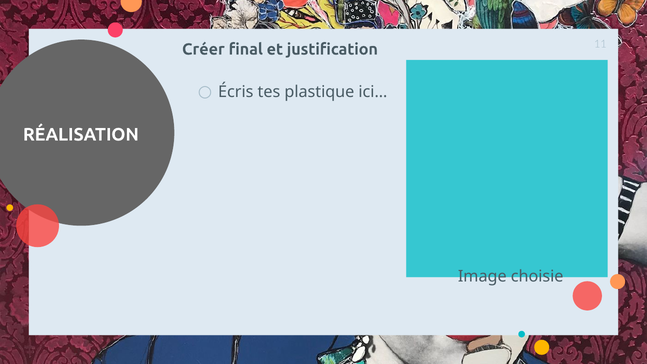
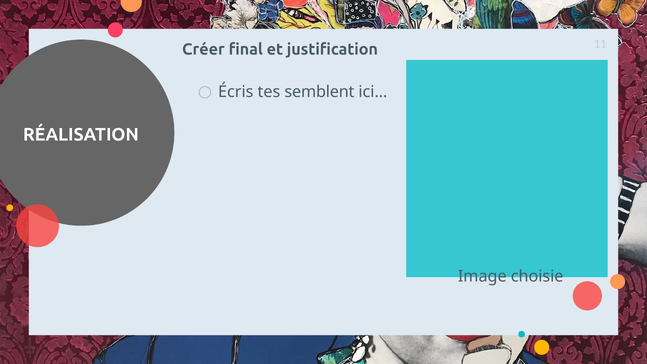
plastique: plastique -> semblent
